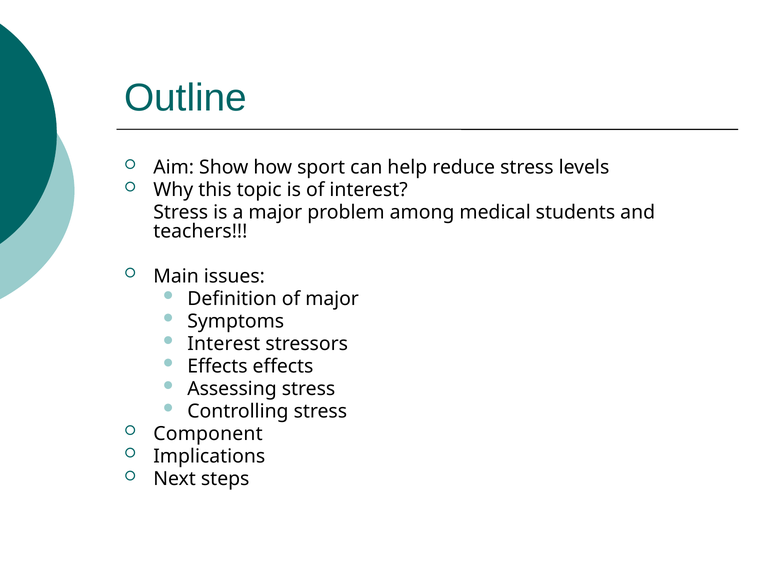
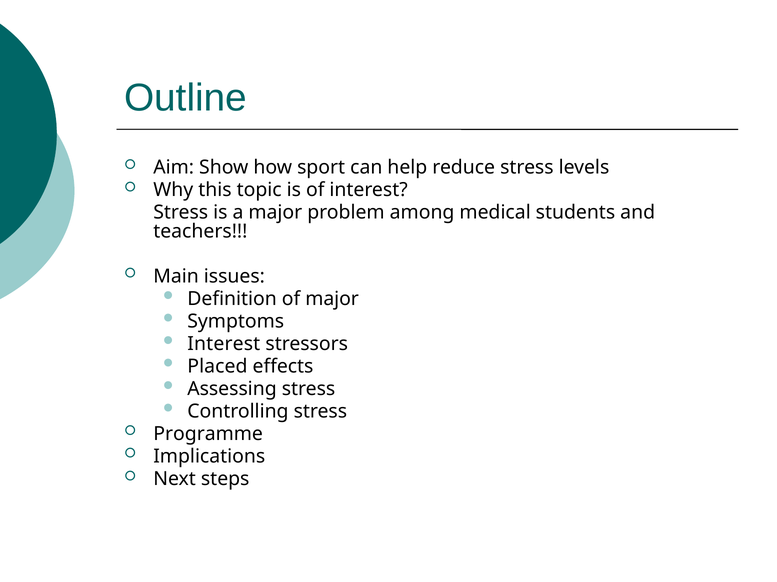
Effects at (217, 367): Effects -> Placed
Component: Component -> Programme
